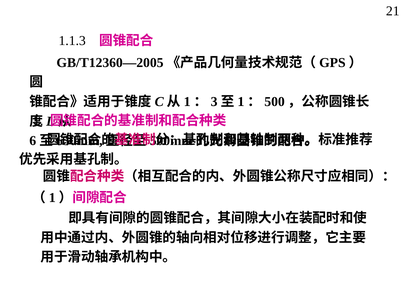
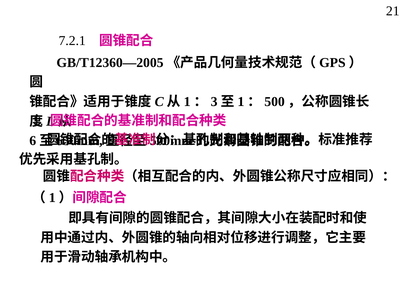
1.1.3: 1.1.3 -> 7.2.1
